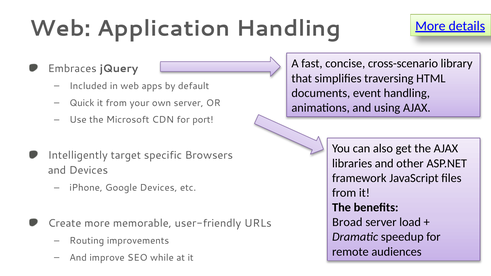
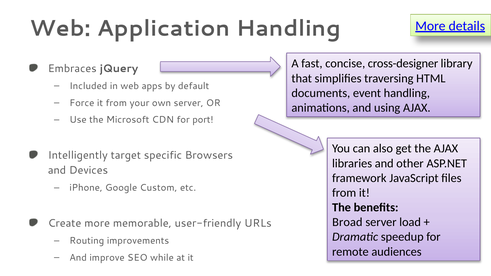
cross-scenario: cross-scenario -> cross-designer
Quick: Quick -> Force
Google Devices: Devices -> Custom
